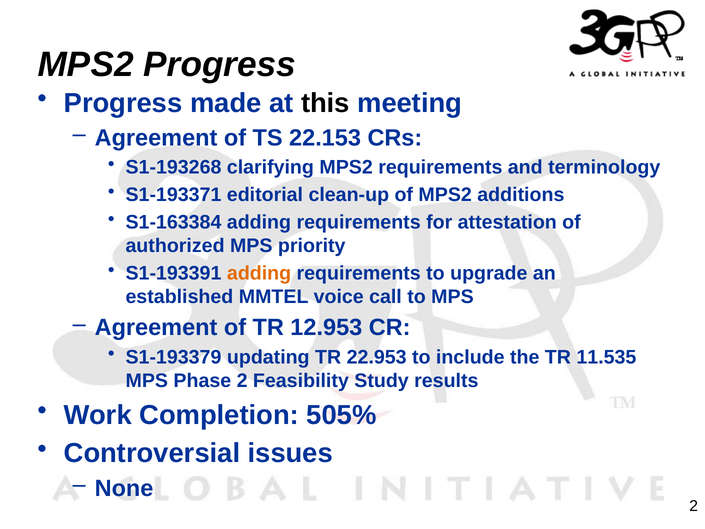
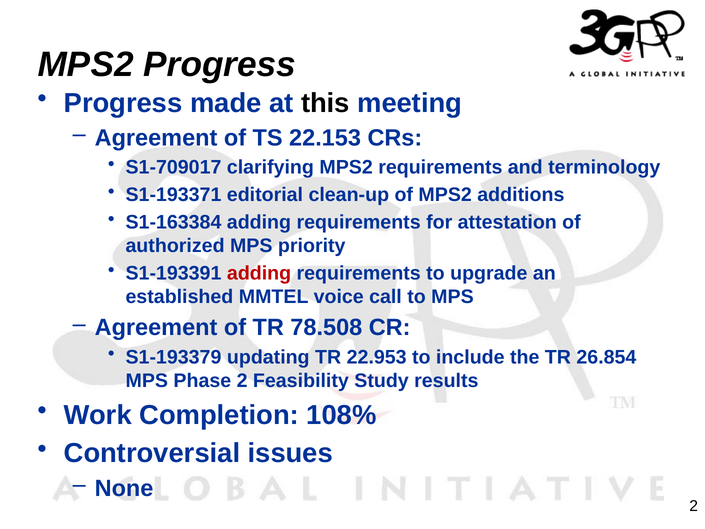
S1-193268: S1-193268 -> S1-709017
adding at (259, 273) colour: orange -> red
12.953: 12.953 -> 78.508
11.535: 11.535 -> 26.854
505%: 505% -> 108%
